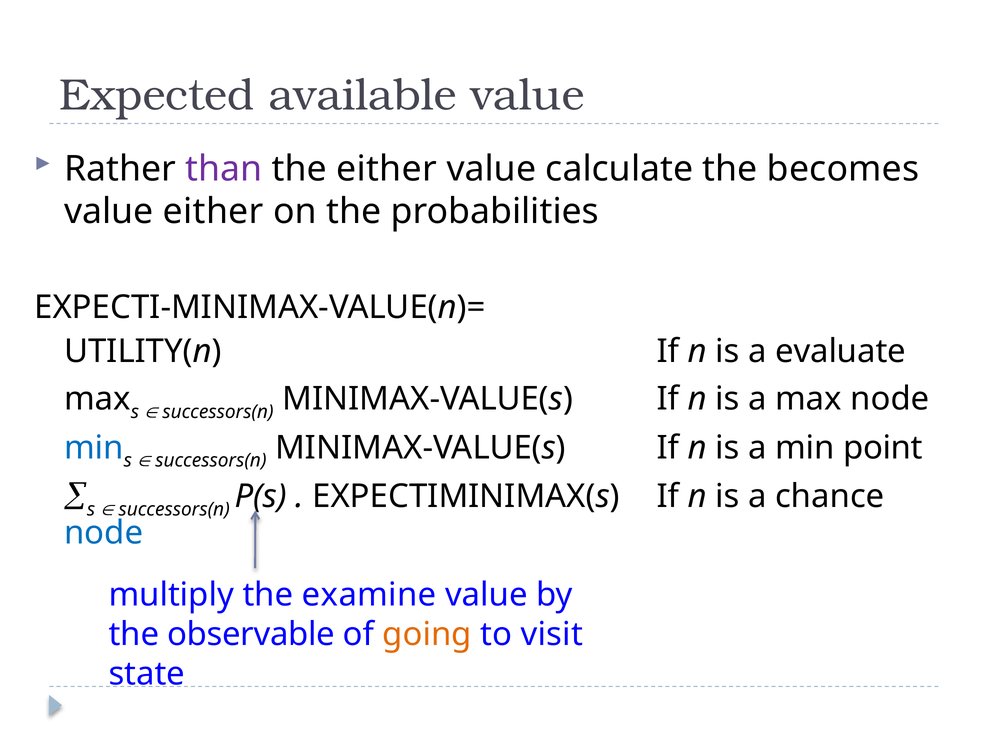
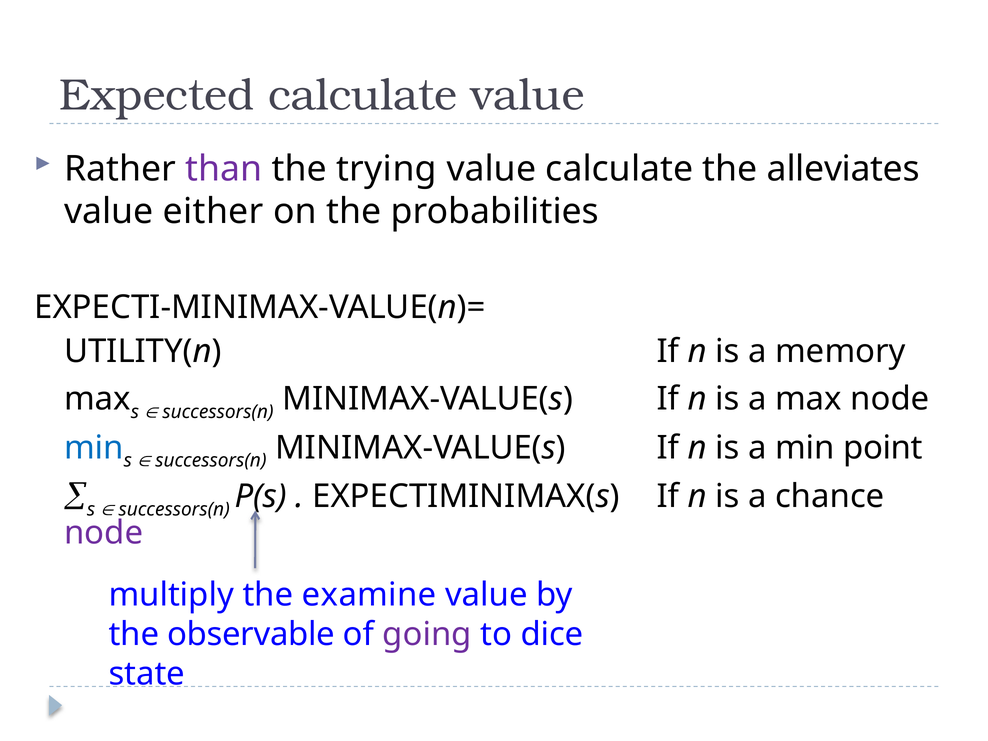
Expected available: available -> calculate
the either: either -> trying
becomes: becomes -> alleviates
evaluate: evaluate -> memory
node at (104, 533) colour: blue -> purple
going colour: orange -> purple
visit: visit -> dice
